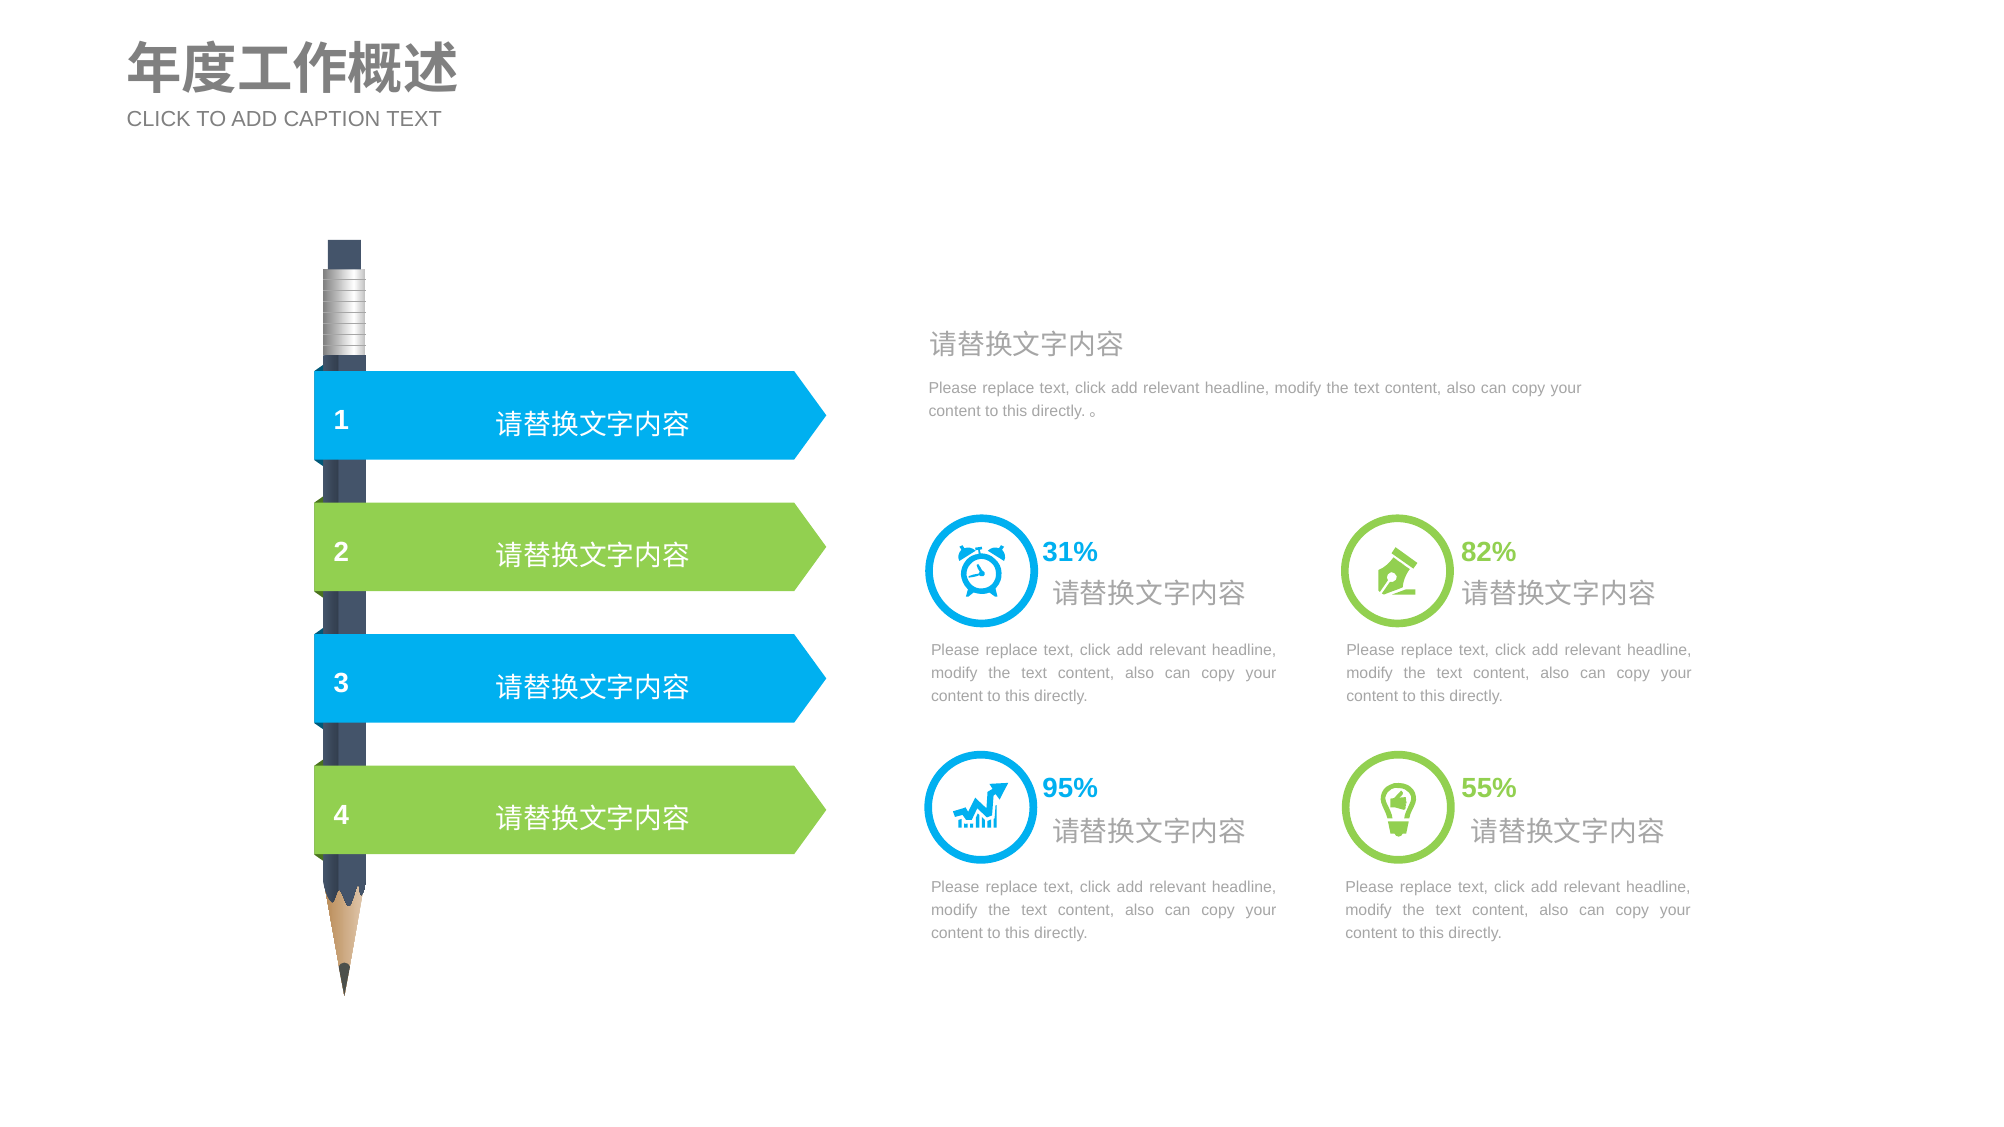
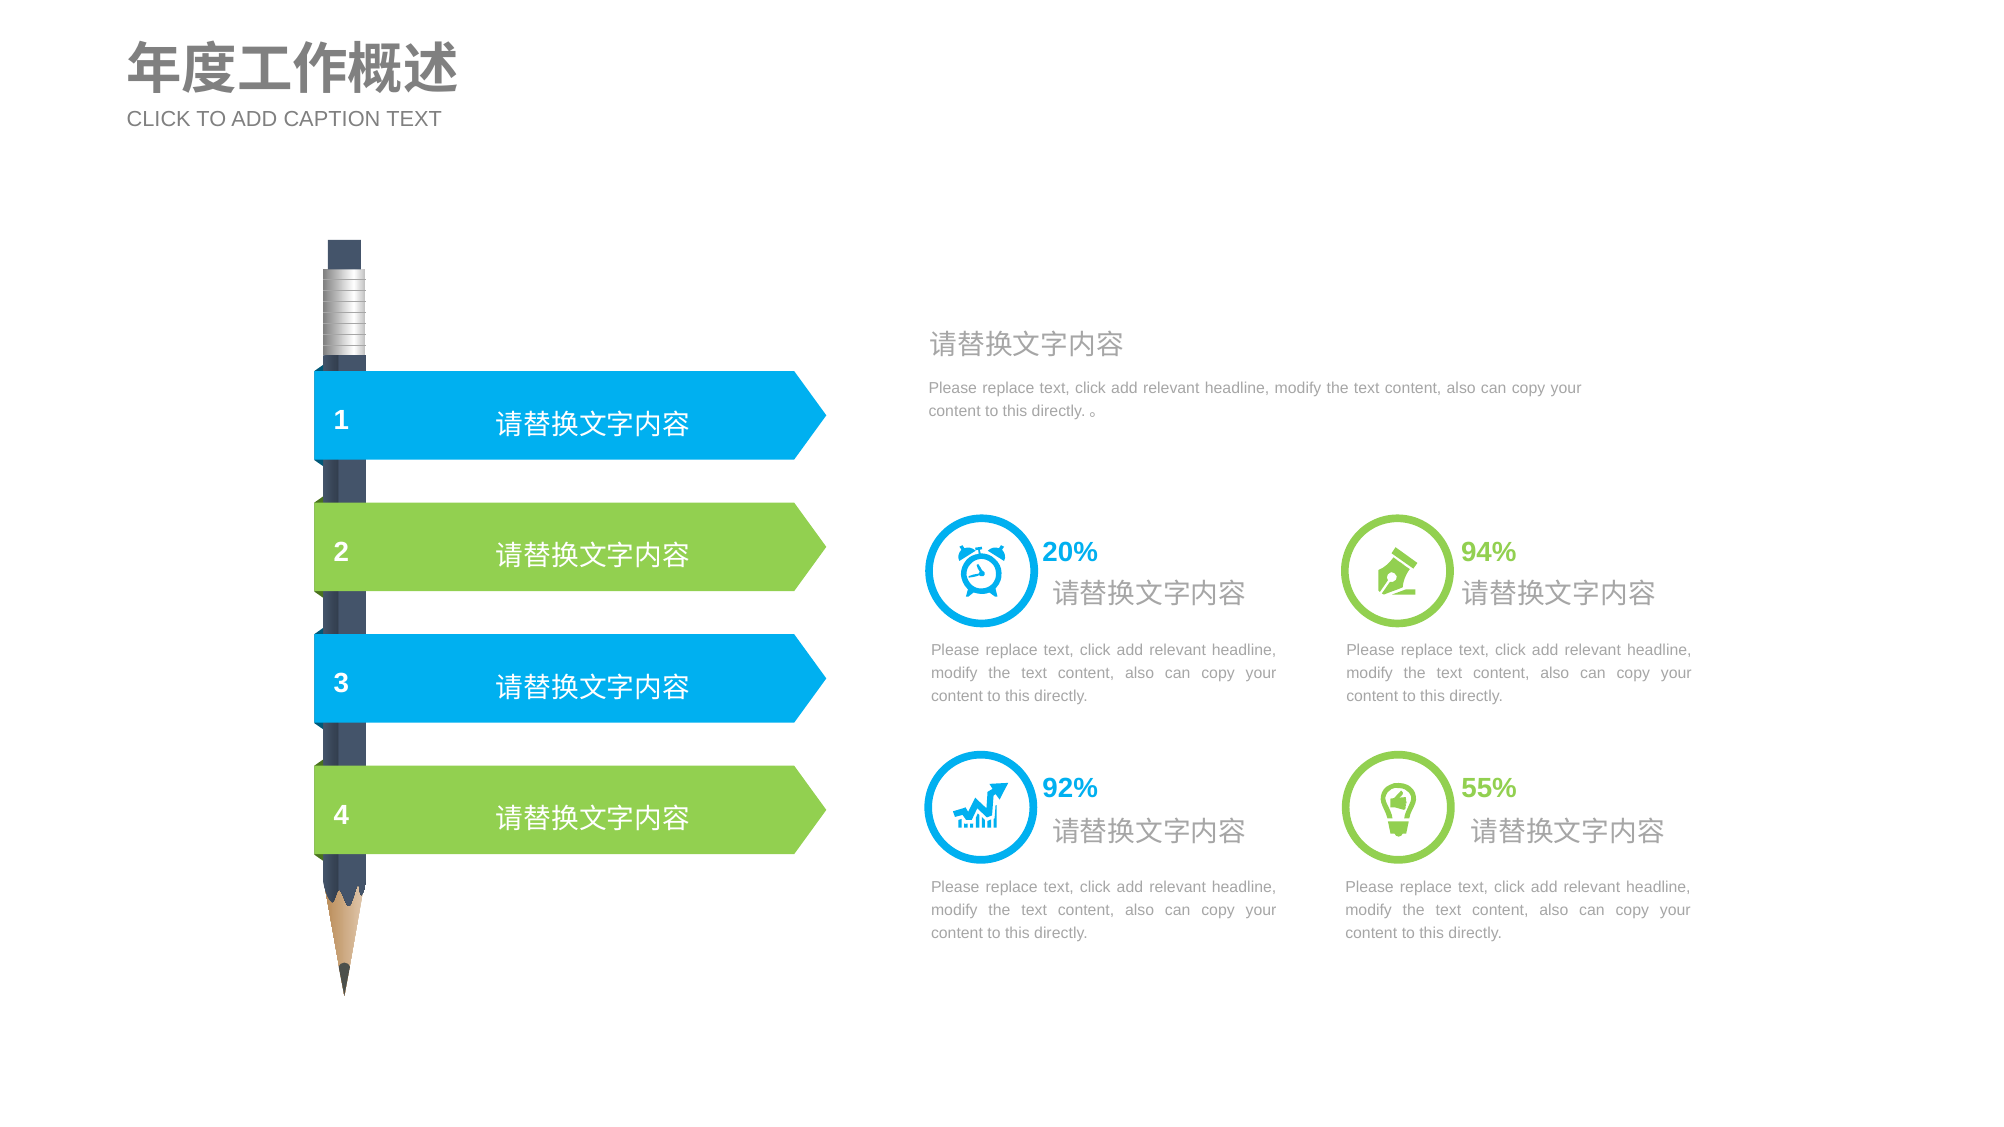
31%: 31% -> 20%
82%: 82% -> 94%
95%: 95% -> 92%
